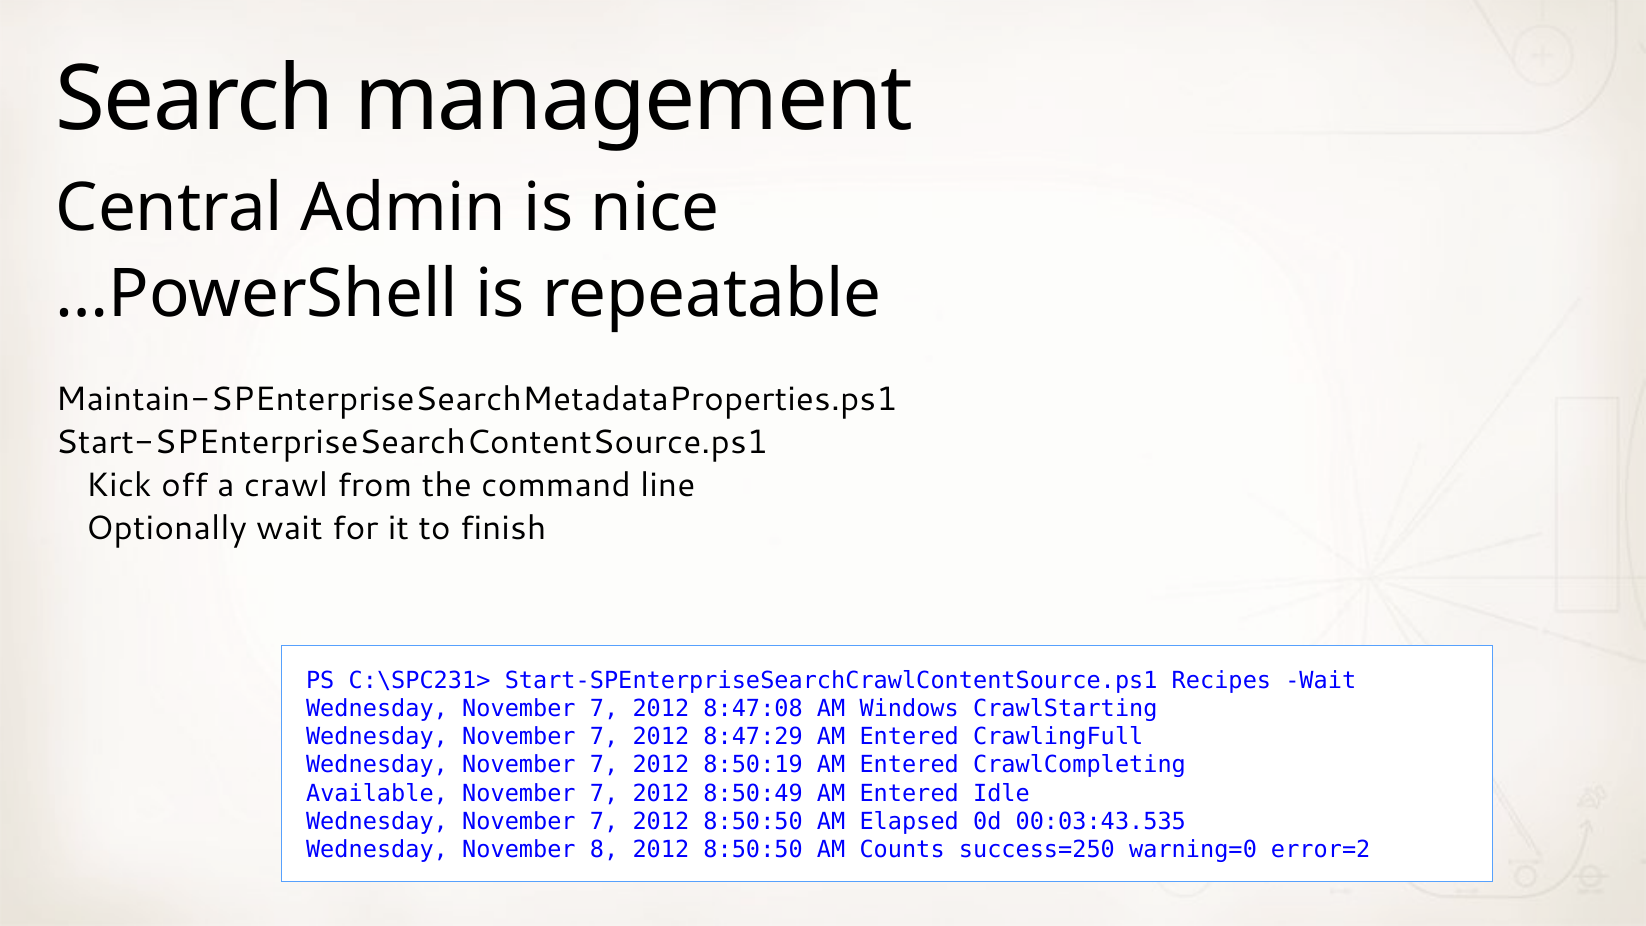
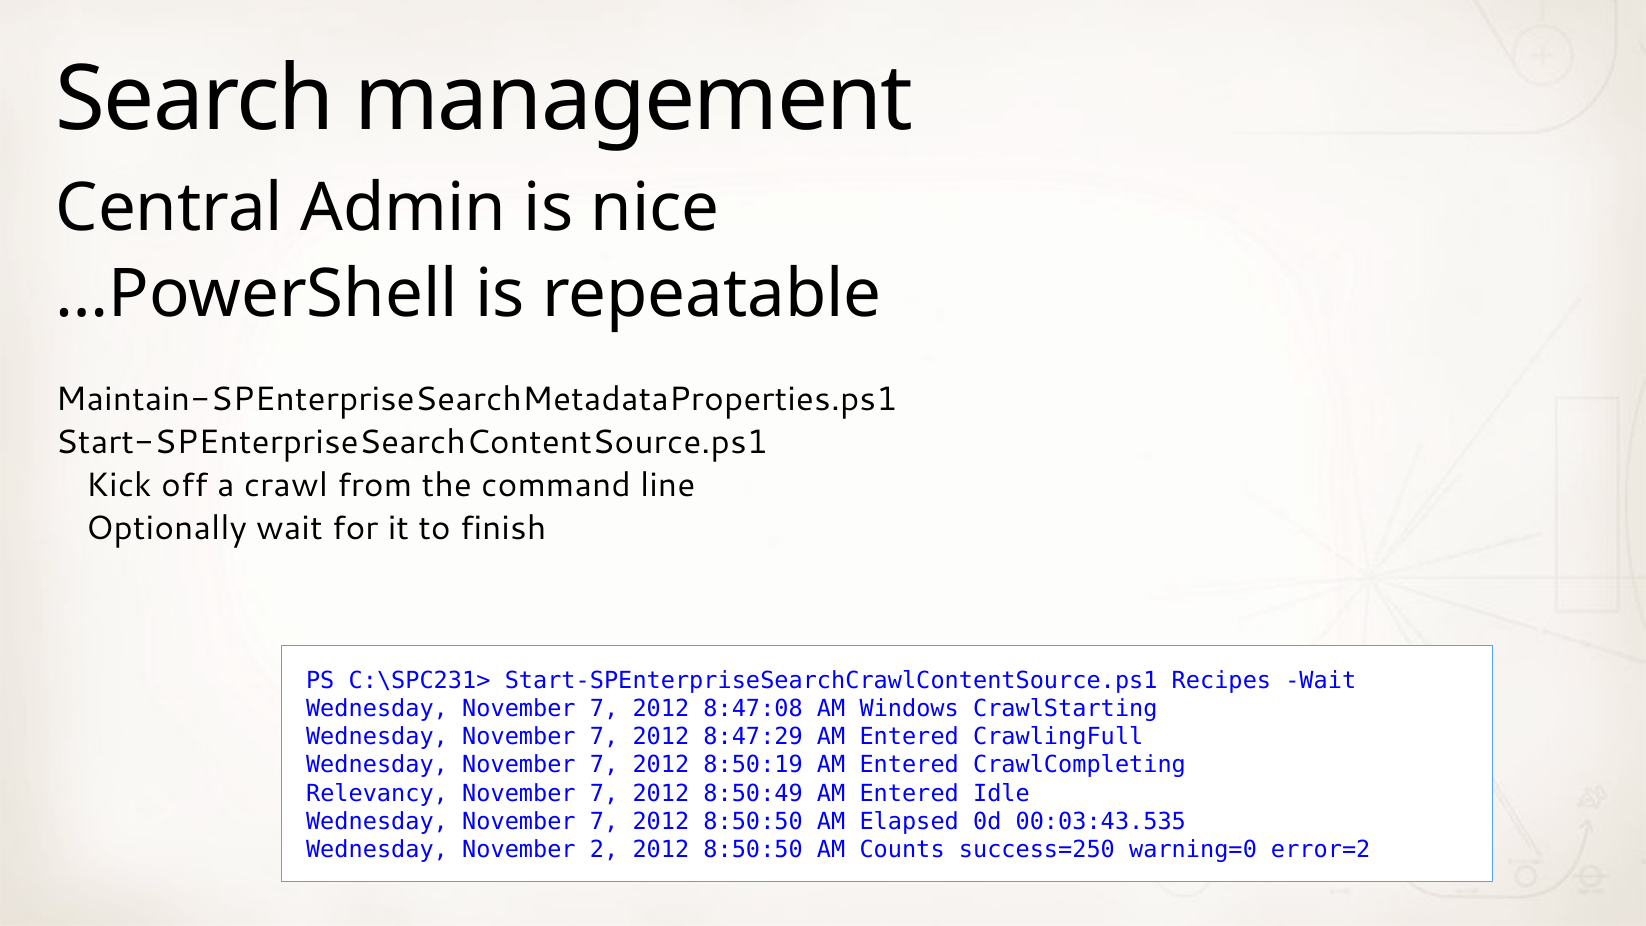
Available: Available -> Relevancy
8: 8 -> 2
